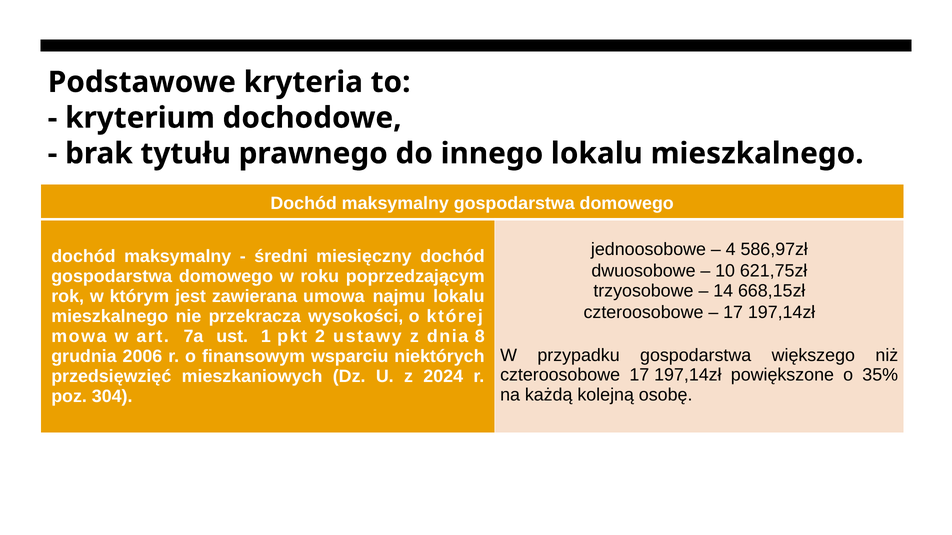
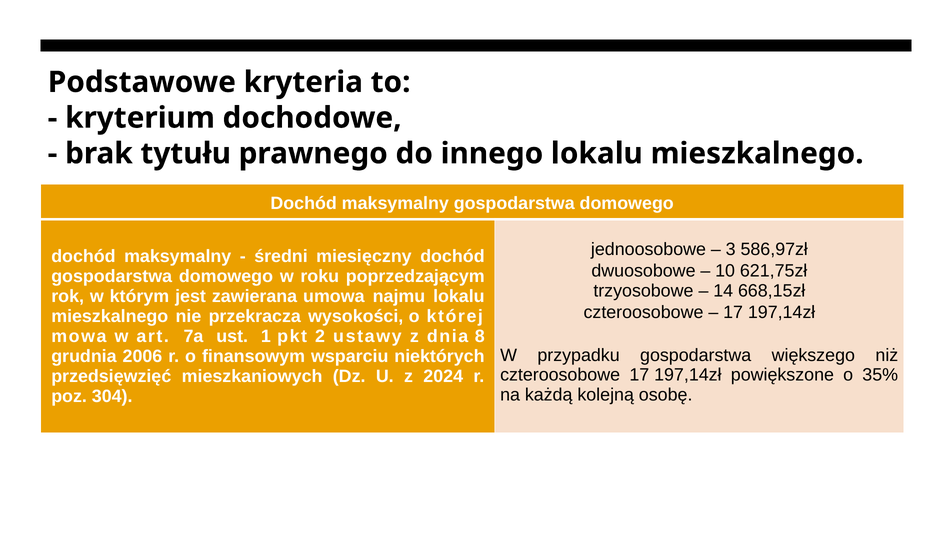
4: 4 -> 3
